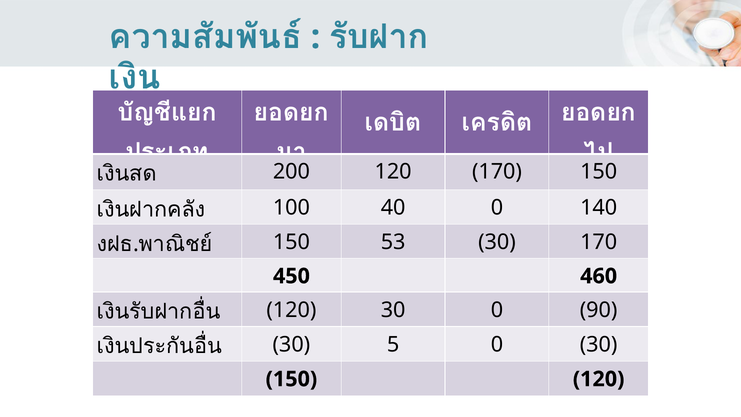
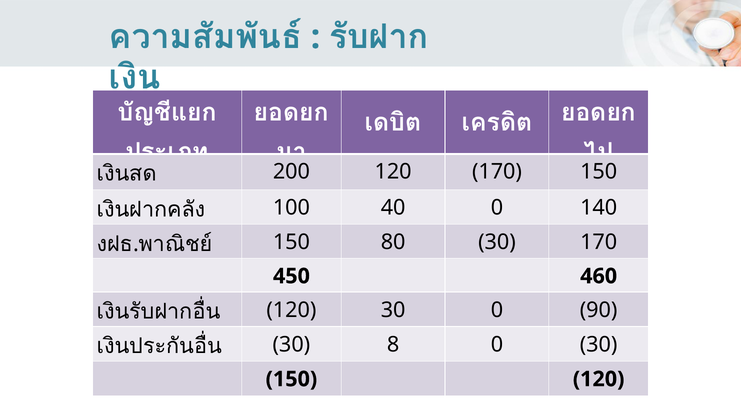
53: 53 -> 80
5: 5 -> 8
